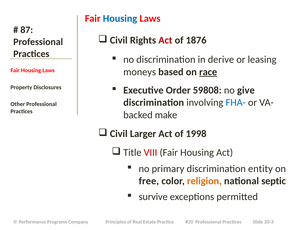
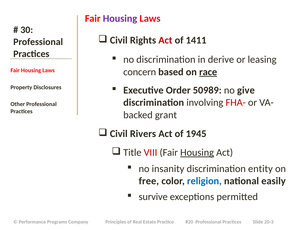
Housing at (120, 19) colour: blue -> purple
87: 87 -> 30
1876: 1876 -> 1411
moneys: moneys -> concern
59808: 59808 -> 50989
FHA- colour: blue -> red
make: make -> grant
Larger: Larger -> Rivers
1998: 1998 -> 1945
Housing at (197, 153) underline: none -> present
primary: primary -> insanity
religion colour: orange -> blue
septic: septic -> easily
